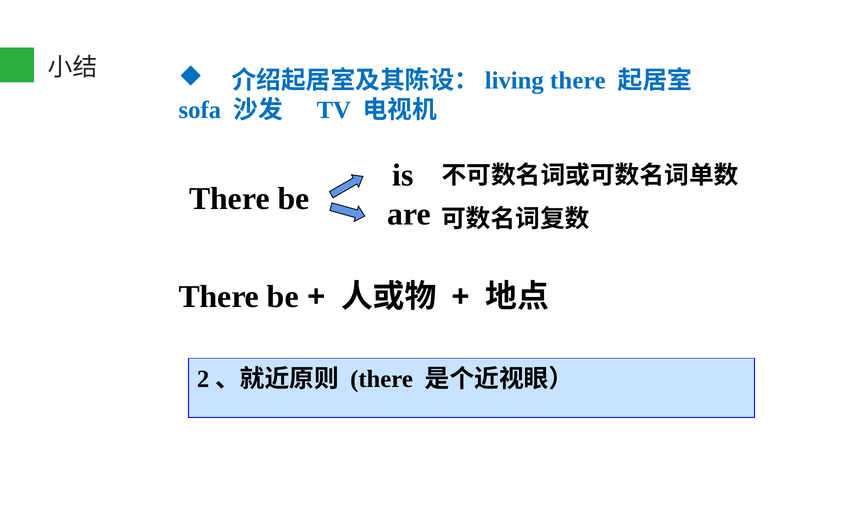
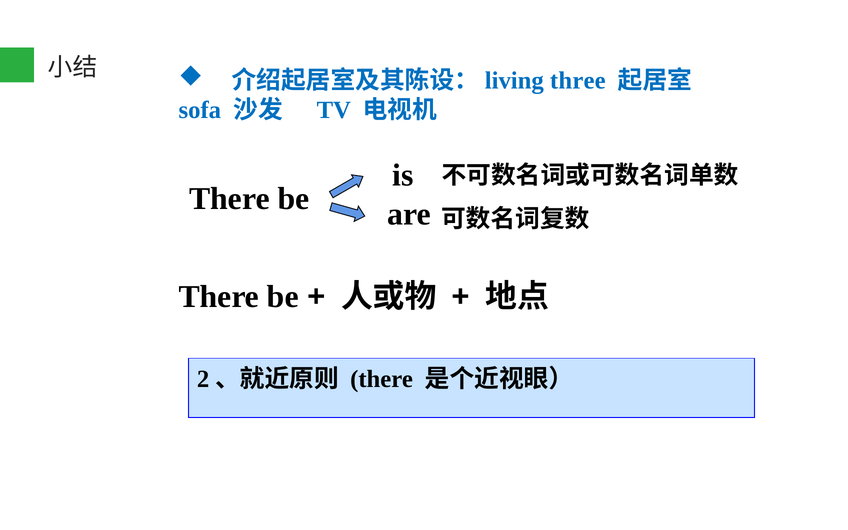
there at (578, 81): there -> three
